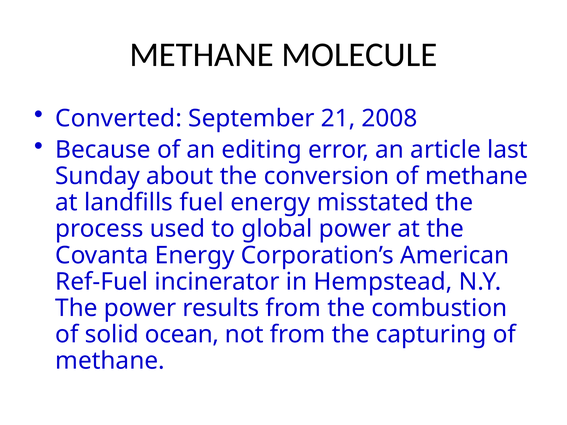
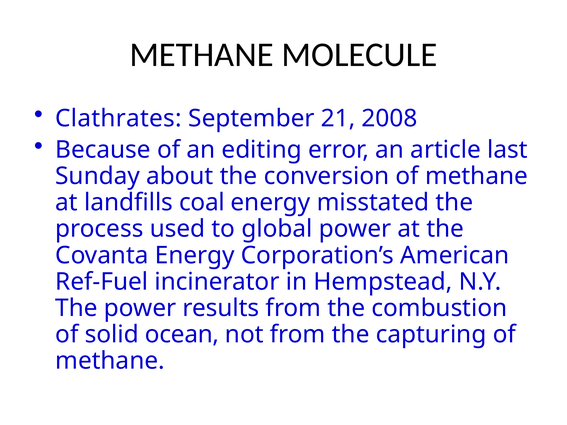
Converted: Converted -> Clathrates
fuel: fuel -> coal
